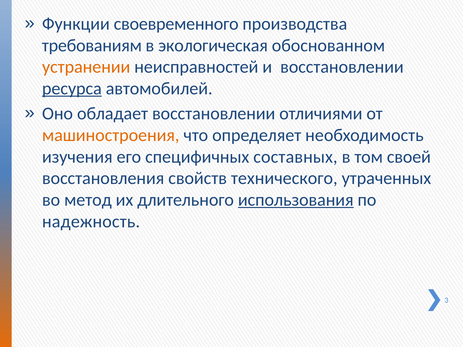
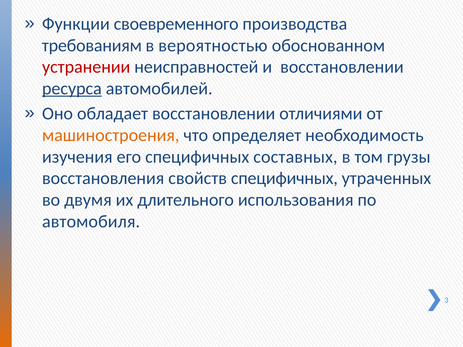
экологическая: экологическая -> вероятностью
устранении colour: orange -> red
своей: своей -> грузы
свойств технического: технического -> специфичных
метод: метод -> двумя
использования underline: present -> none
надежность: надежность -> автомобиля
